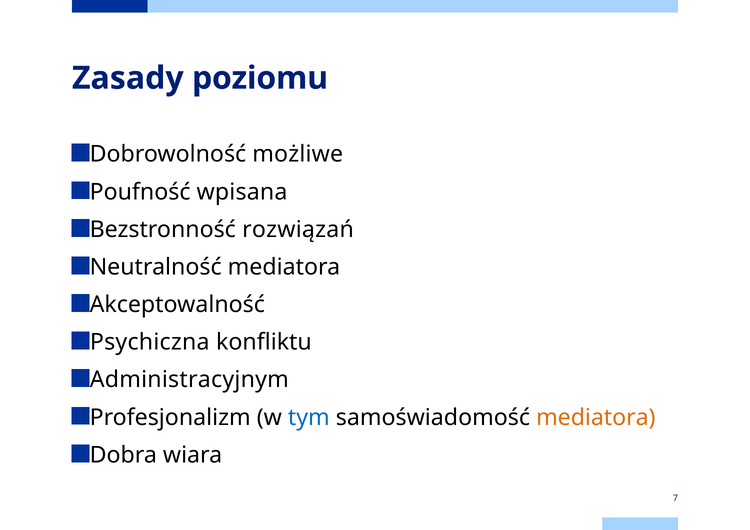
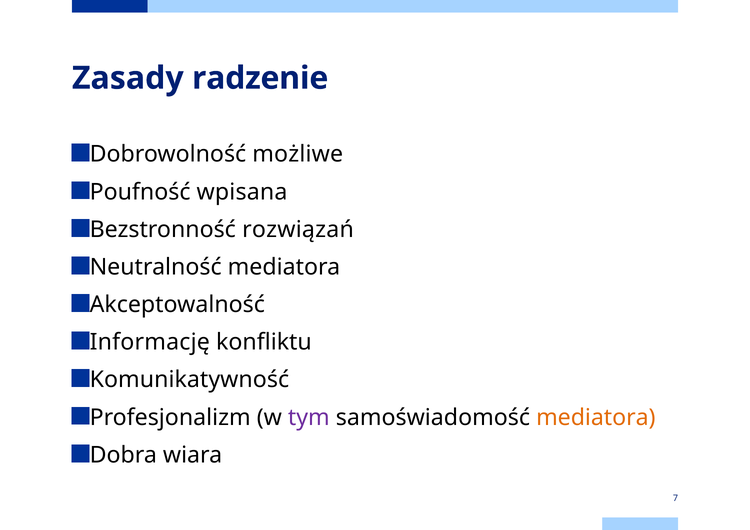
poziomu: poziomu -> radzenie
Psychiczna: Psychiczna -> Informację
Administracyjnym: Administracyjnym -> Komunikatywność
tym colour: blue -> purple
